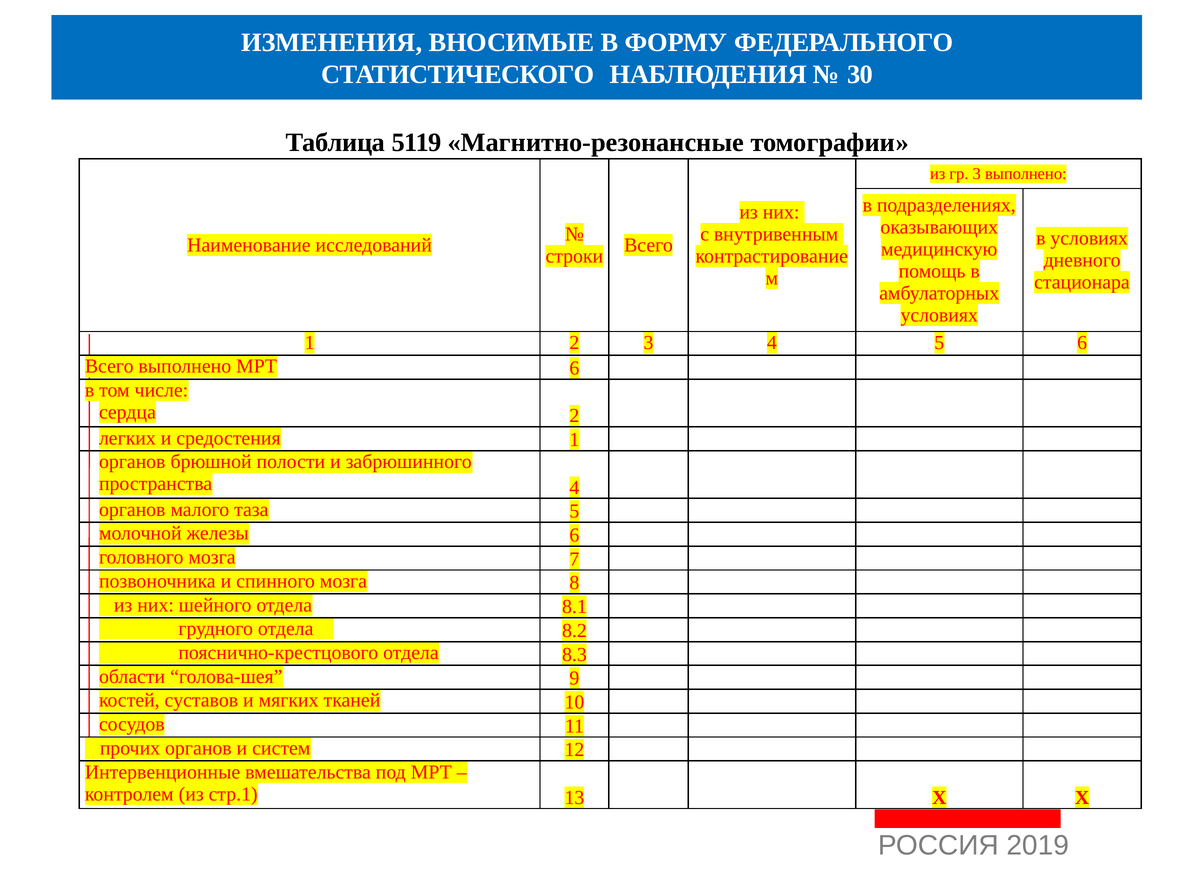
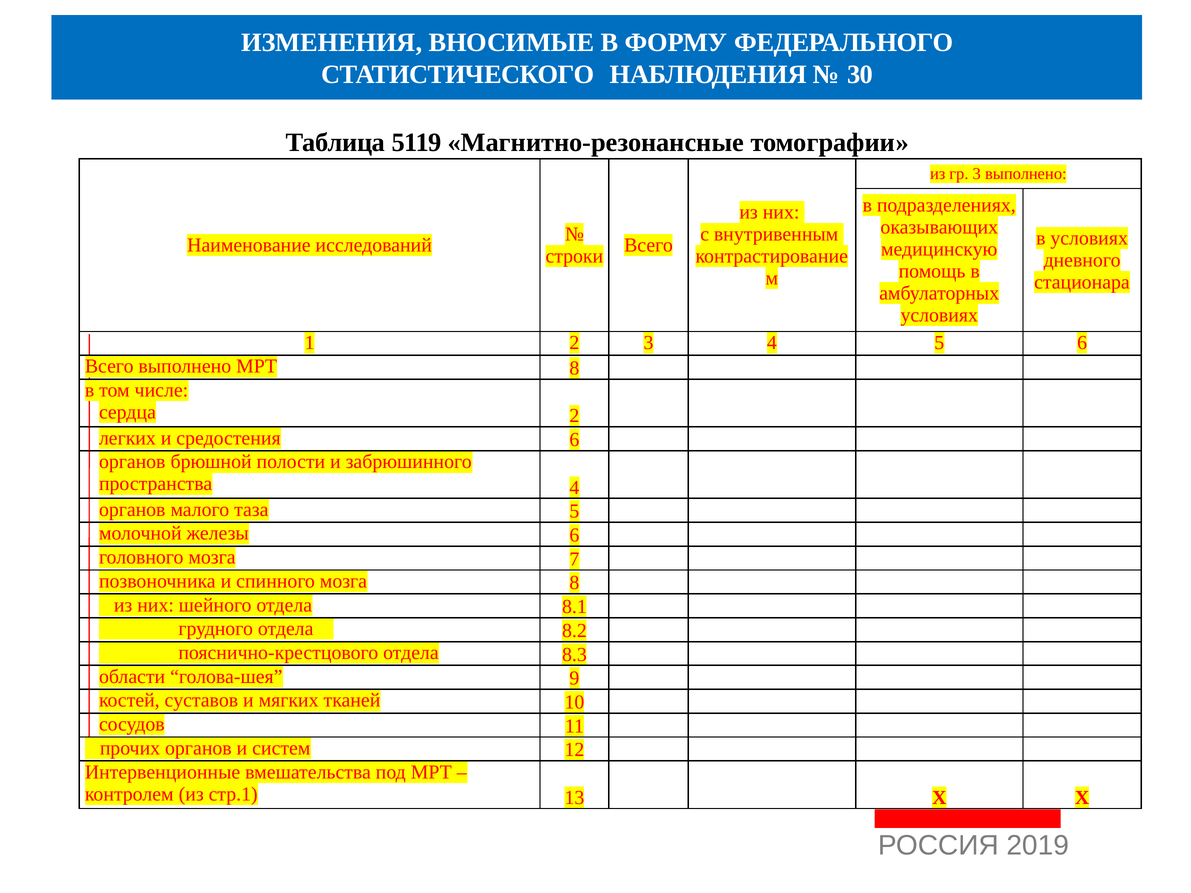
МРТ 6: 6 -> 8
средостения 1: 1 -> 6
